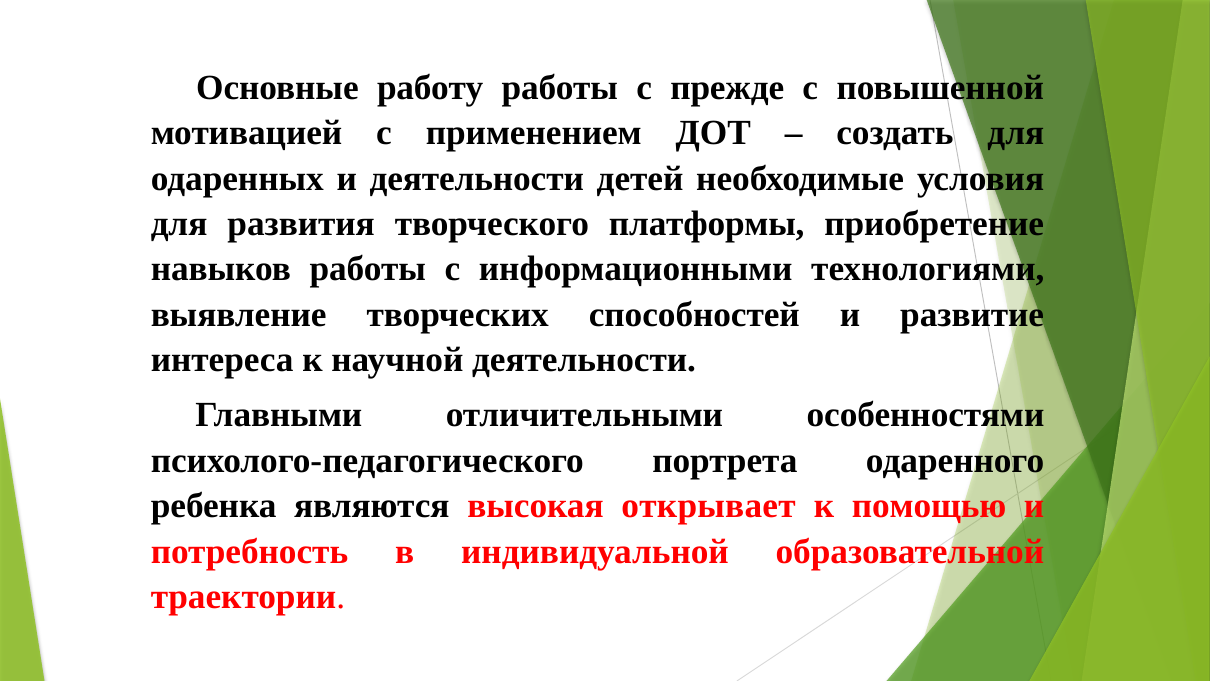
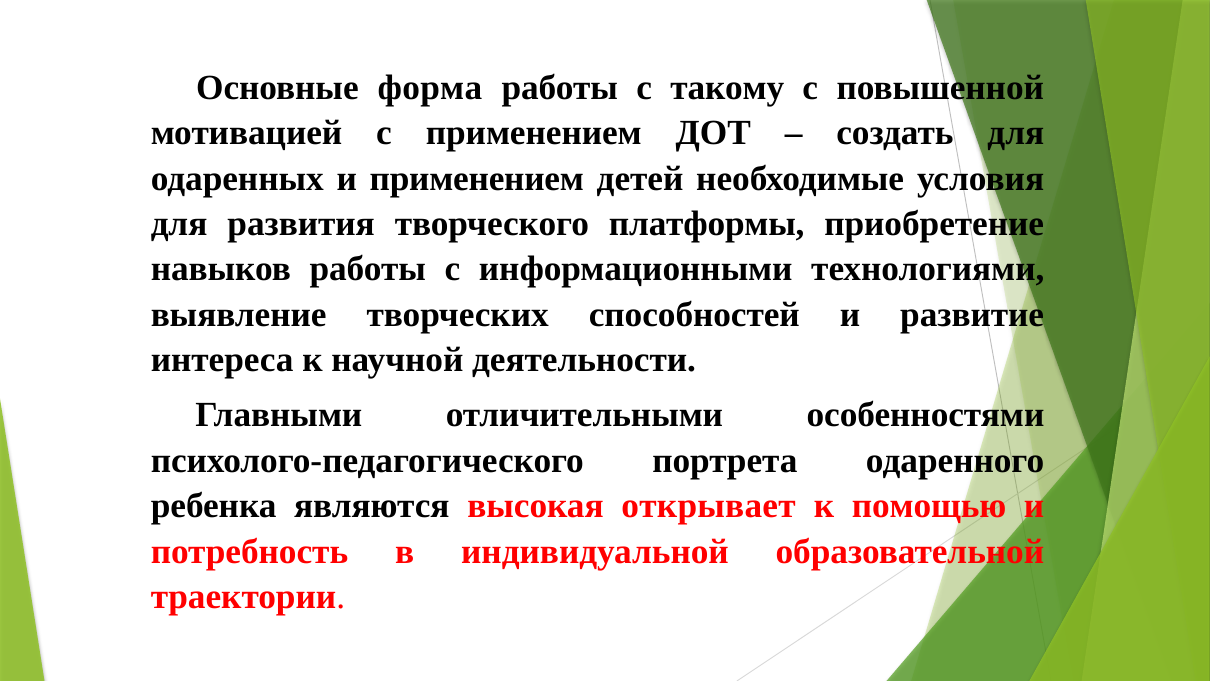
работу: работу -> форма
прежде: прежде -> такому
и деятельности: деятельности -> применением
